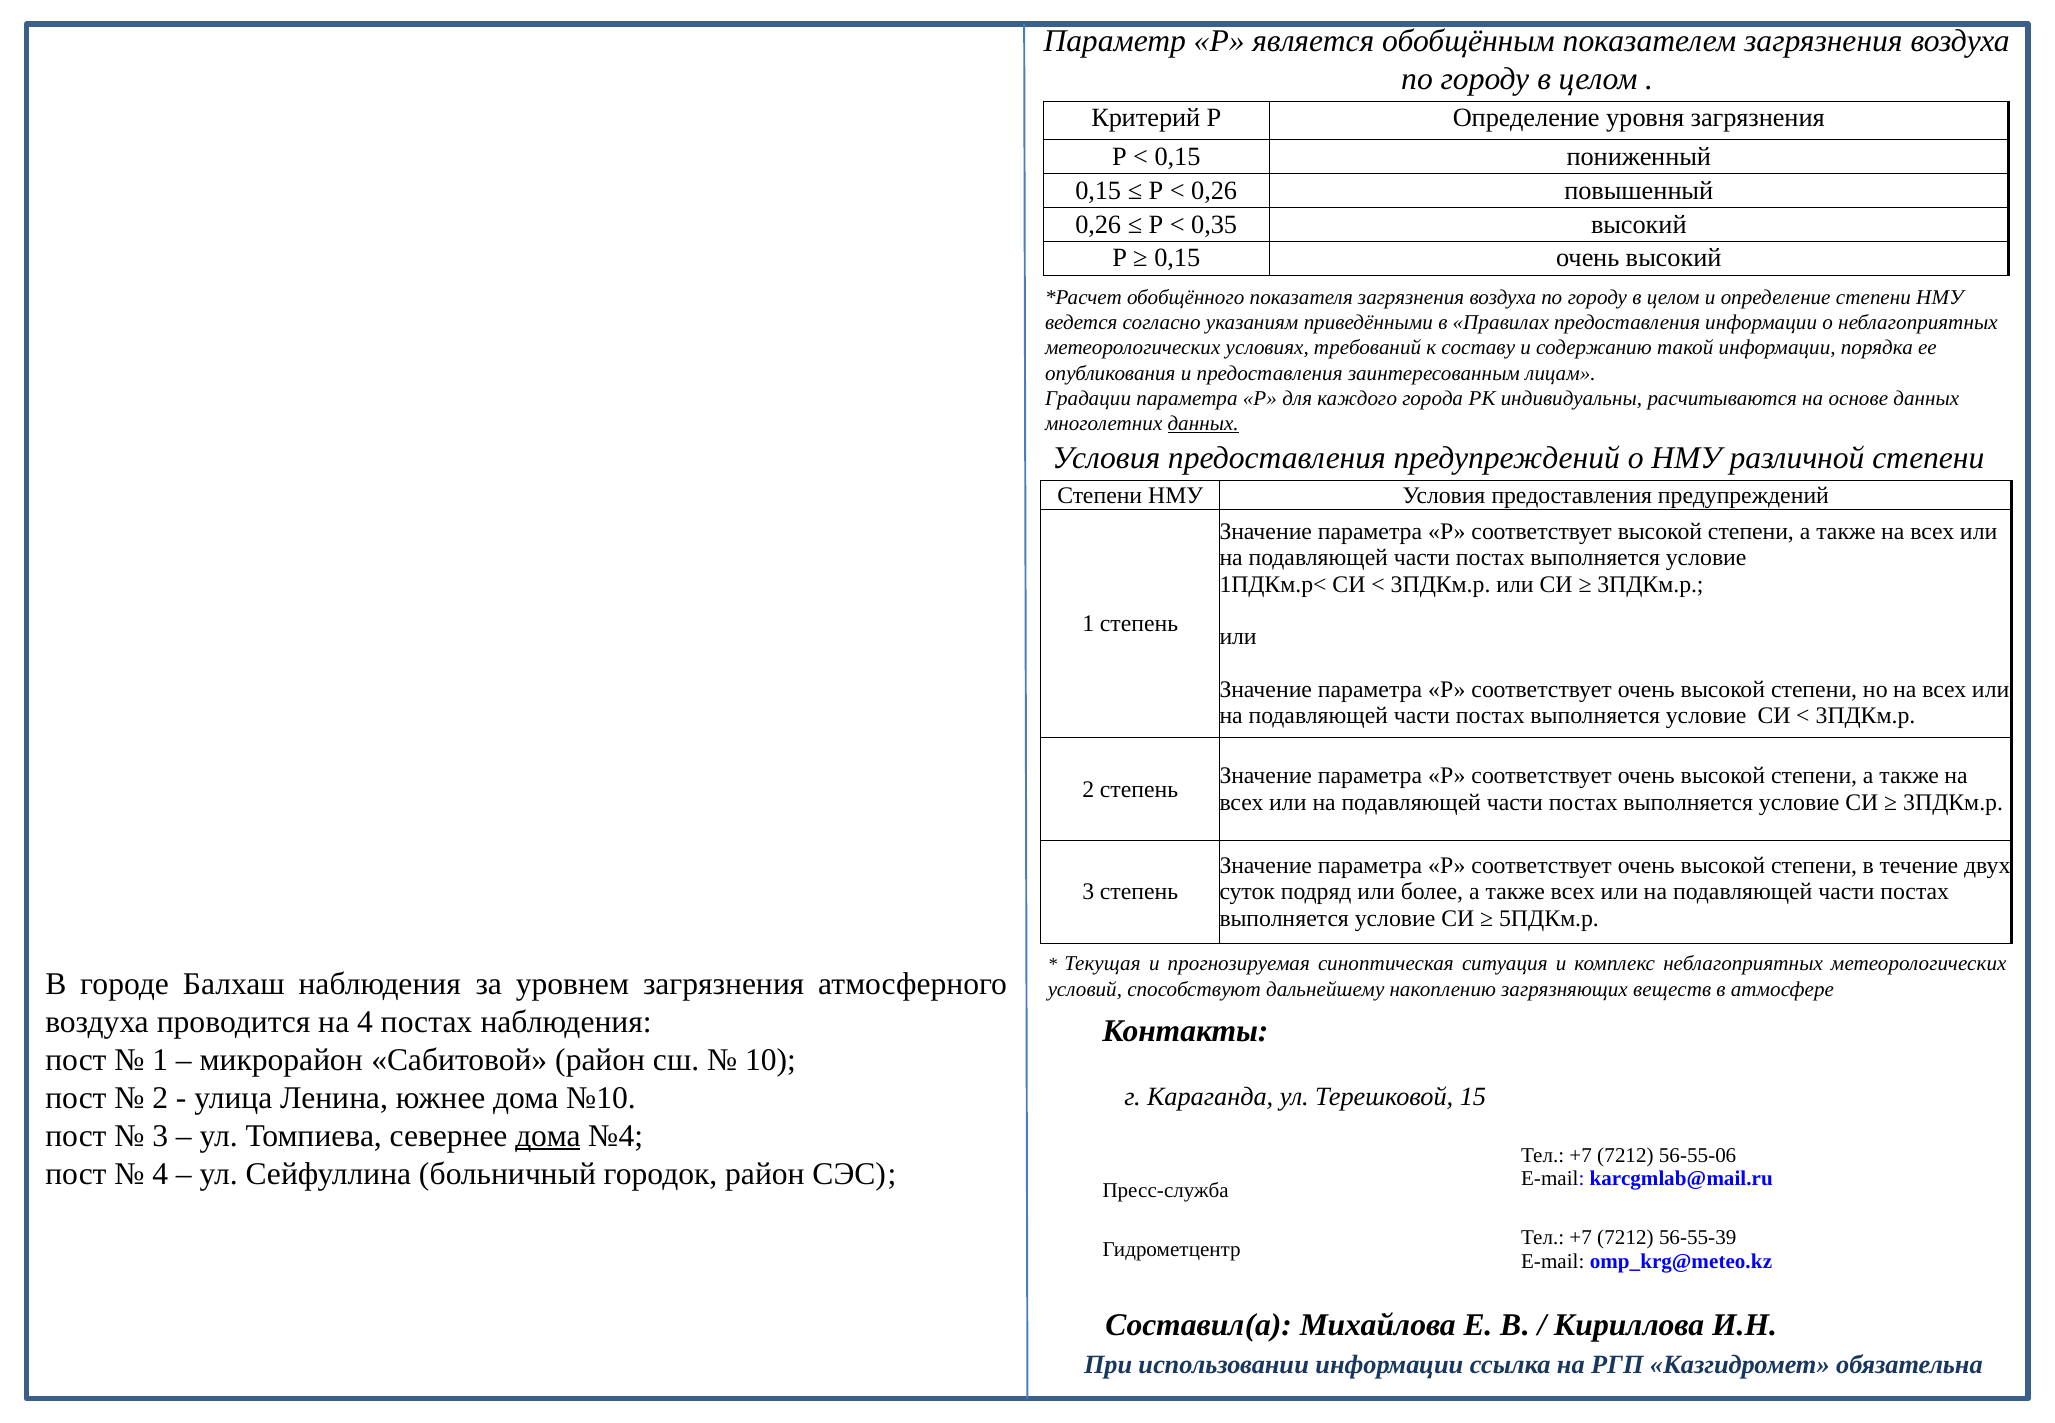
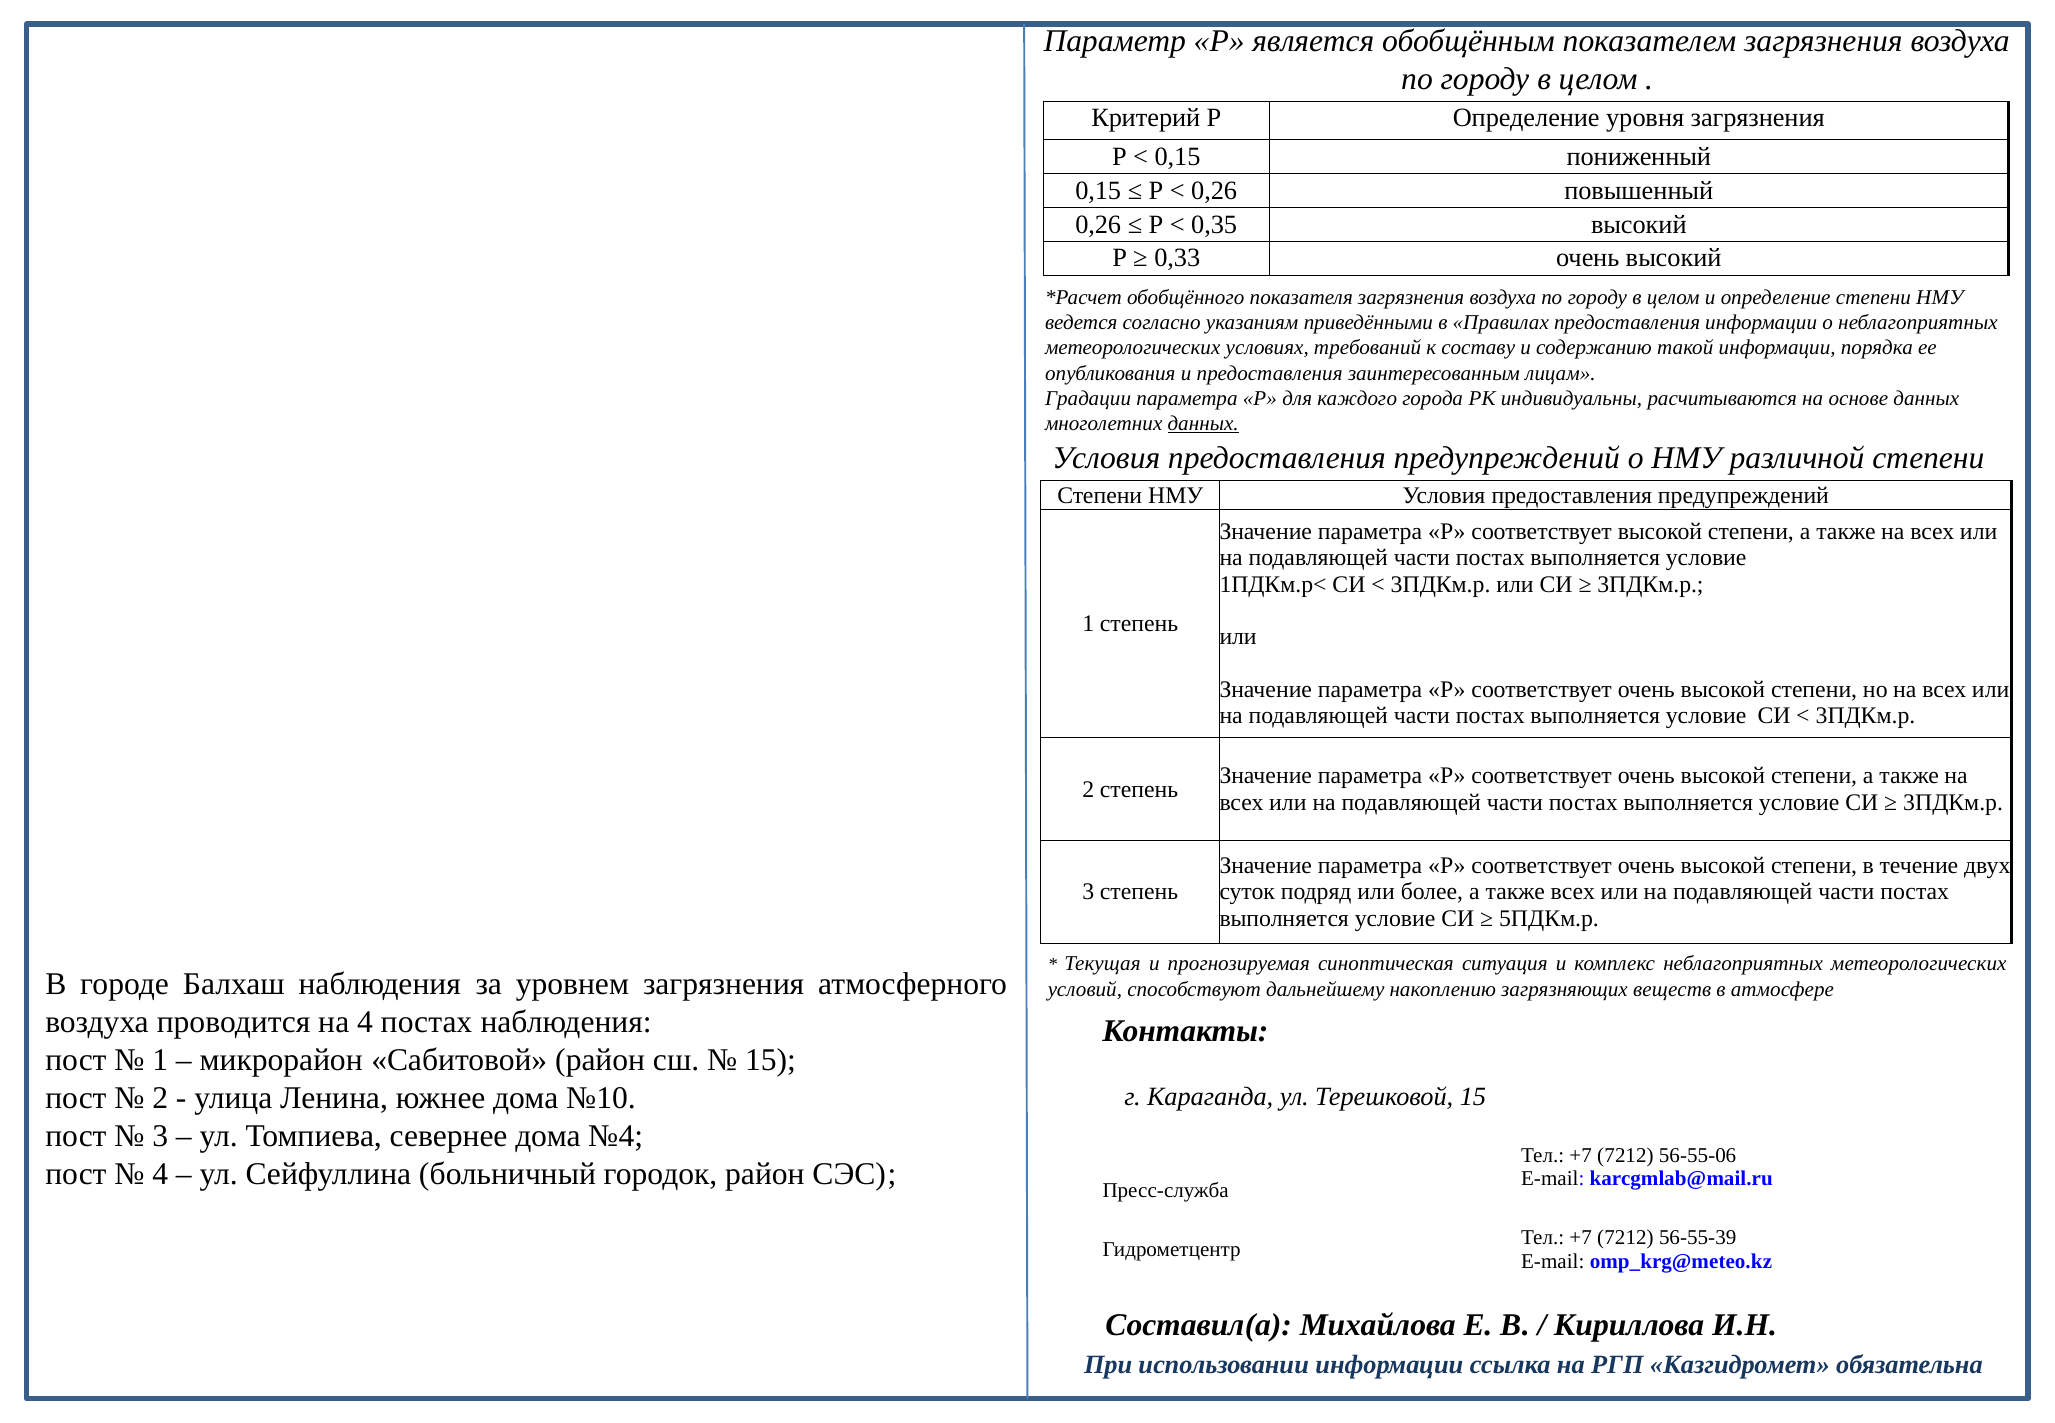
0,15 at (1177, 258): 0,15 -> 0,33
10 at (770, 1060): 10 -> 15
дома at (548, 1135) underline: present -> none
